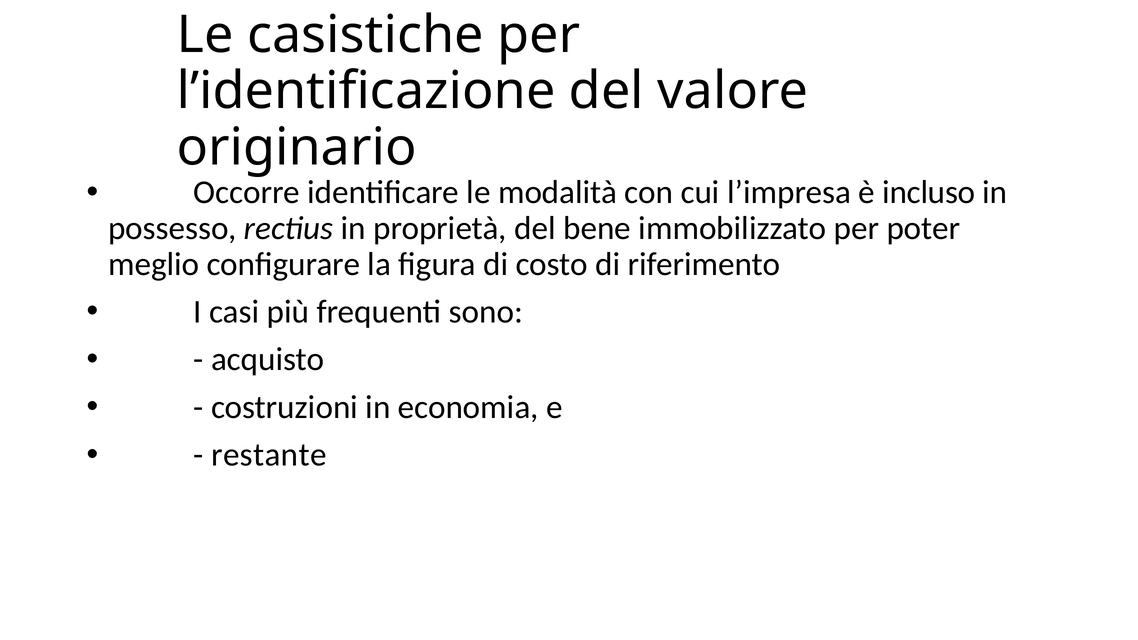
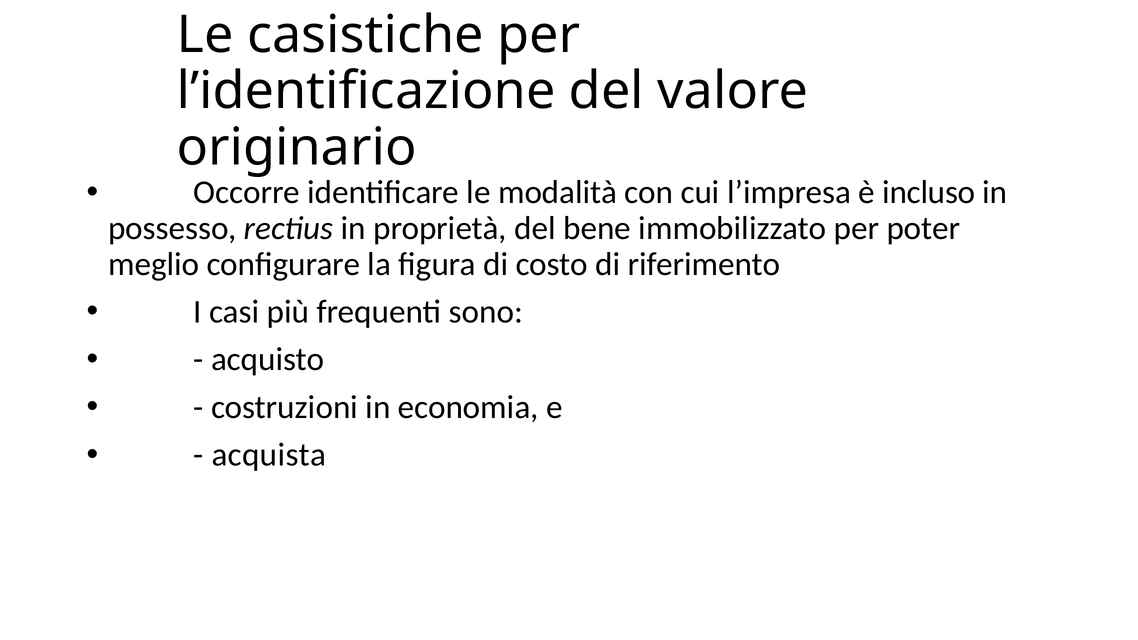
restante: restante -> acquista
